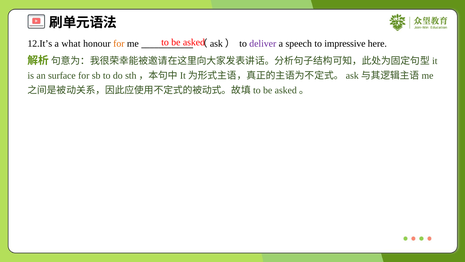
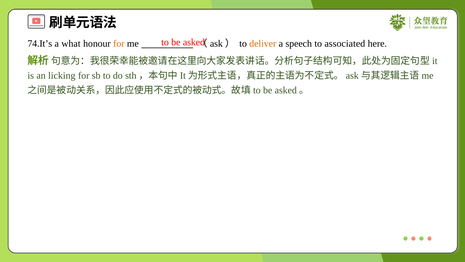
12.It’s: 12.It’s -> 74.It’s
deliver colour: purple -> orange
impressive: impressive -> associated
surface: surface -> licking
